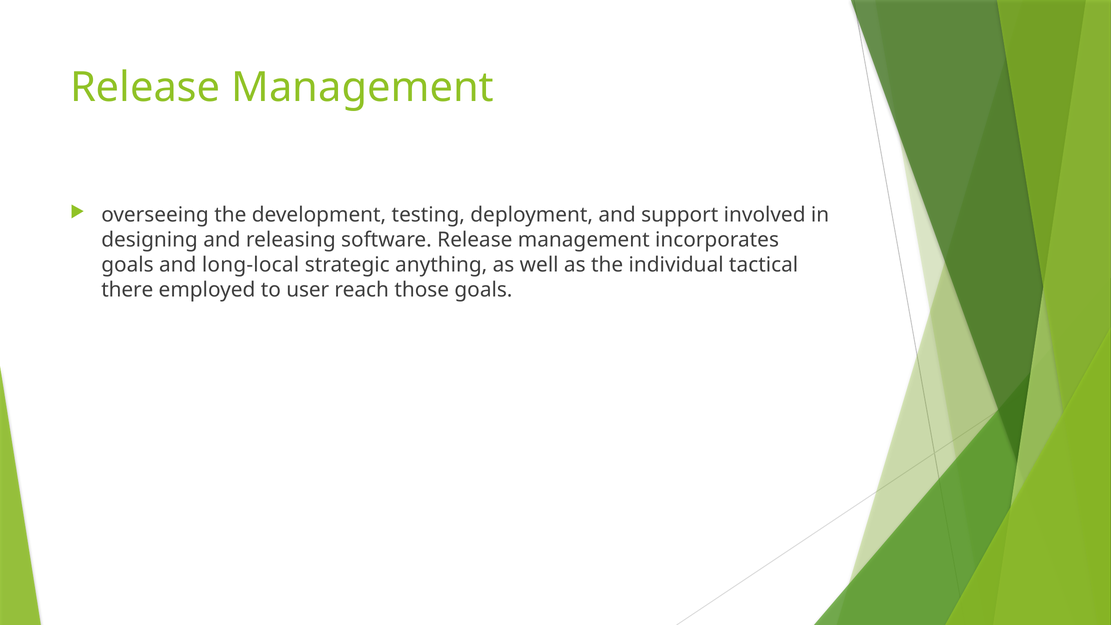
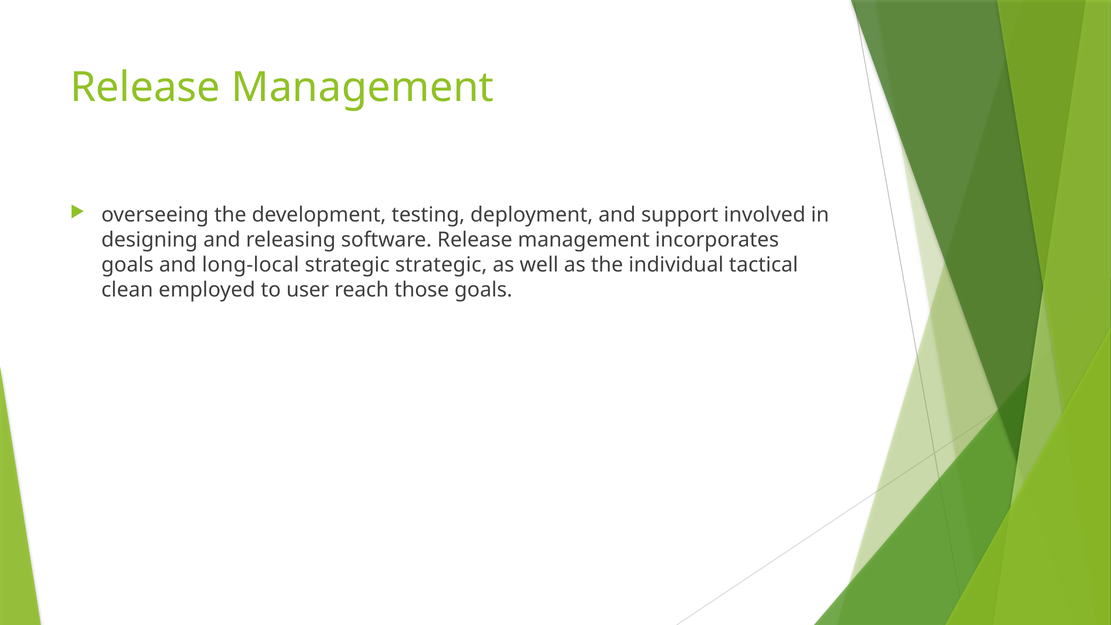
strategic anything: anything -> strategic
there: there -> clean
